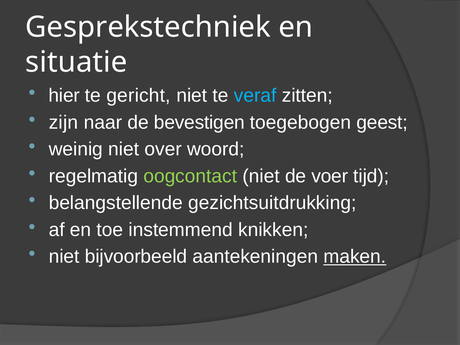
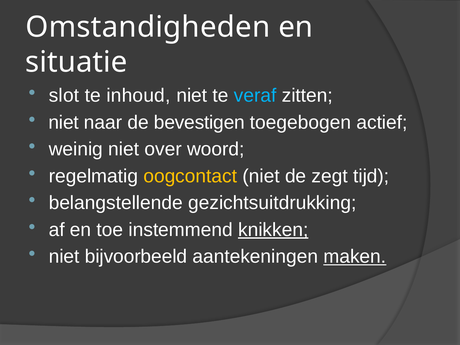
Gesprekstechniek: Gesprekstechniek -> Omstandigheden
hier: hier -> slot
gericht: gericht -> inhoud
zijn at (63, 122): zijn -> niet
geest: geest -> actief
oogcontact colour: light green -> yellow
voer: voer -> zegt
knikken underline: none -> present
